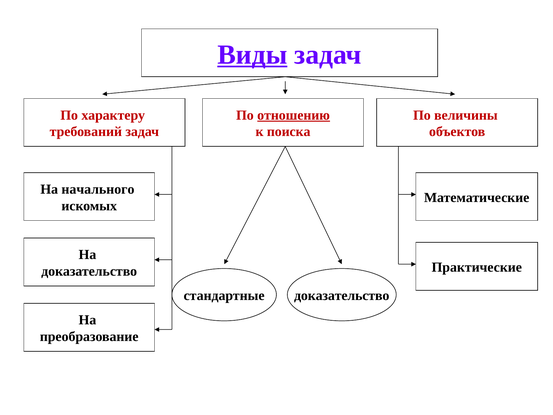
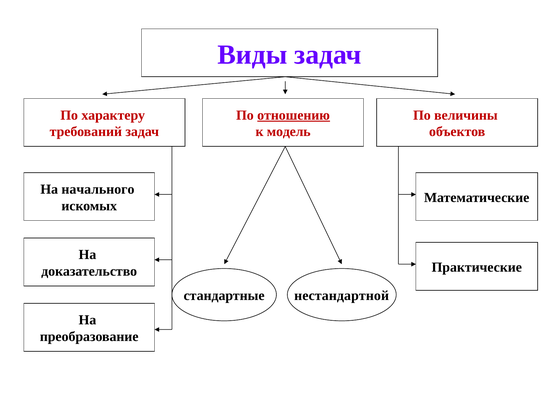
Виды underline: present -> none
поиска: поиска -> модель
стандартные доказательство: доказательство -> нестандартной
